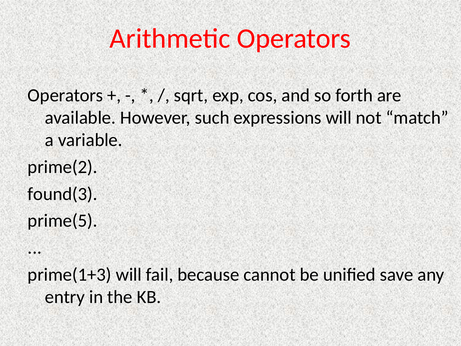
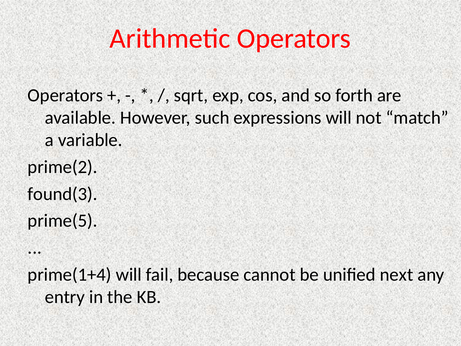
prime(1+3: prime(1+3 -> prime(1+4
save: save -> next
